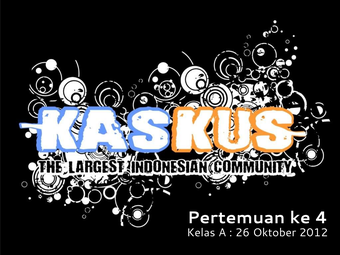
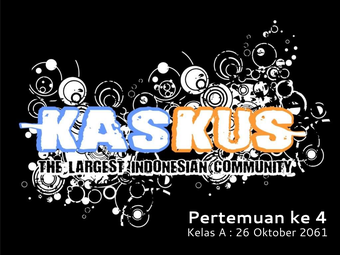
2012: 2012 -> 2061
